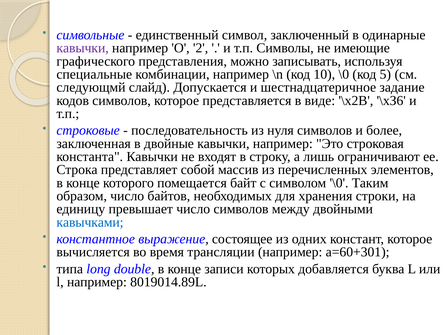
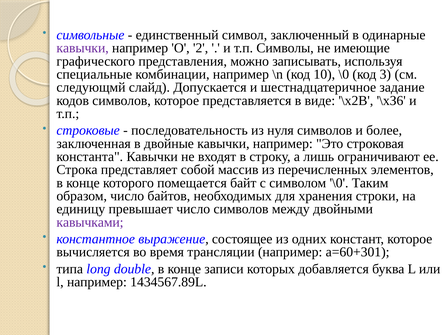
5: 5 -> 3
кавычками colour: blue -> purple
8019014.89L: 8019014.89L -> 1434567.89L
